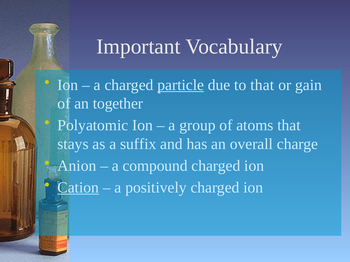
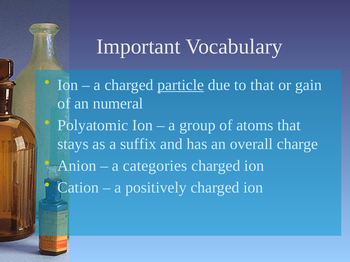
together: together -> numeral
compound: compound -> categories
Cation underline: present -> none
